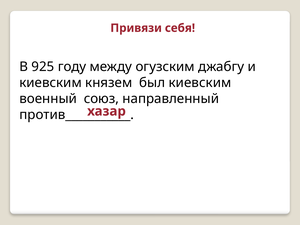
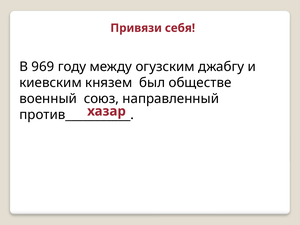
925: 925 -> 969
был киевским: киевским -> обществе
